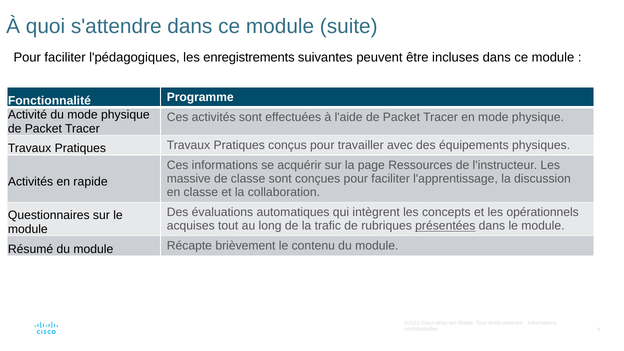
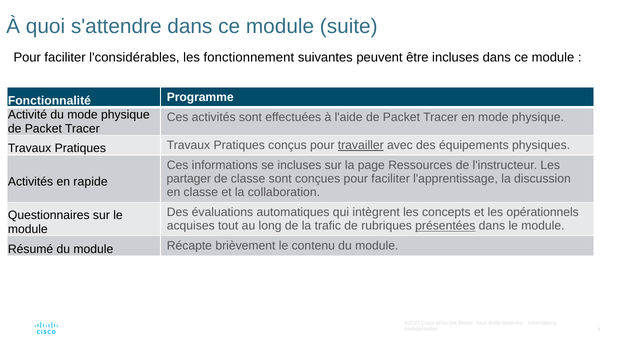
l'pédagogiques: l'pédagogiques -> l'considérables
enregistrements: enregistrements -> fonctionnement
travailler underline: none -> present
se acquérir: acquérir -> incluses
massive: massive -> partager
